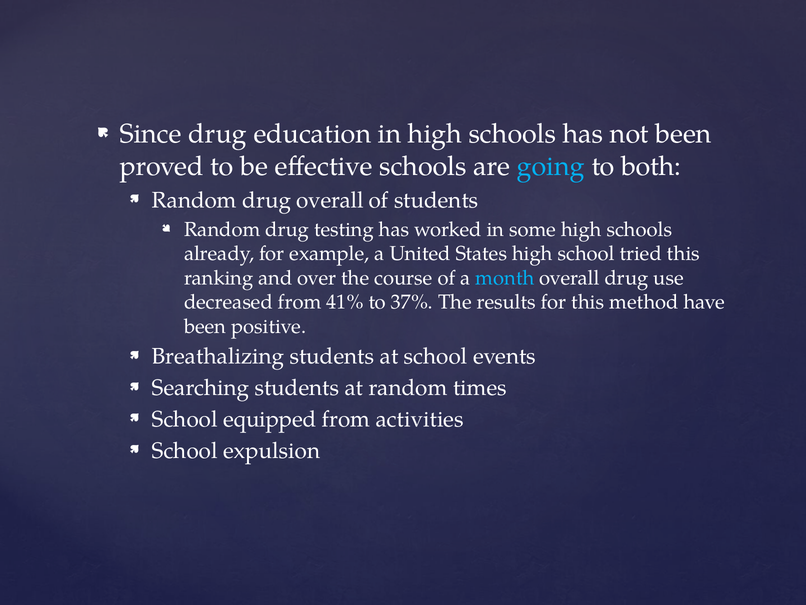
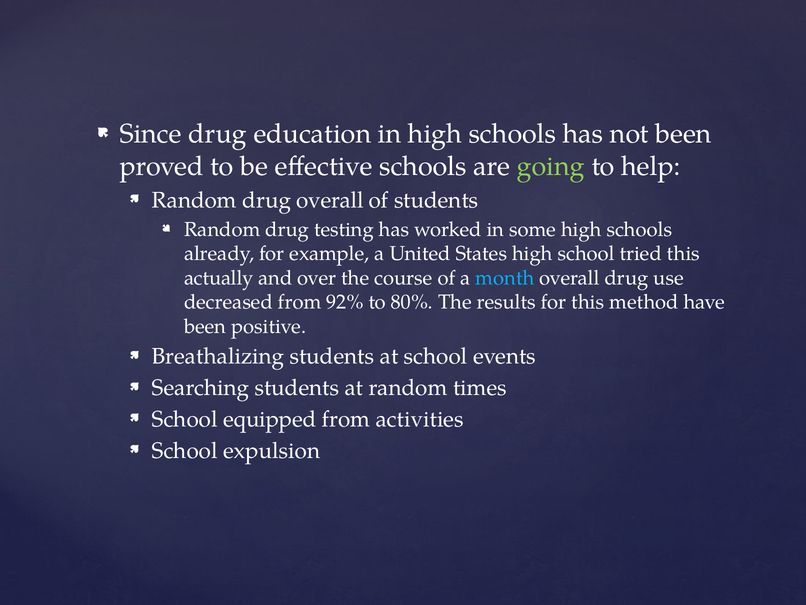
going colour: light blue -> light green
both: both -> help
ranking: ranking -> actually
41%: 41% -> 92%
37%: 37% -> 80%
